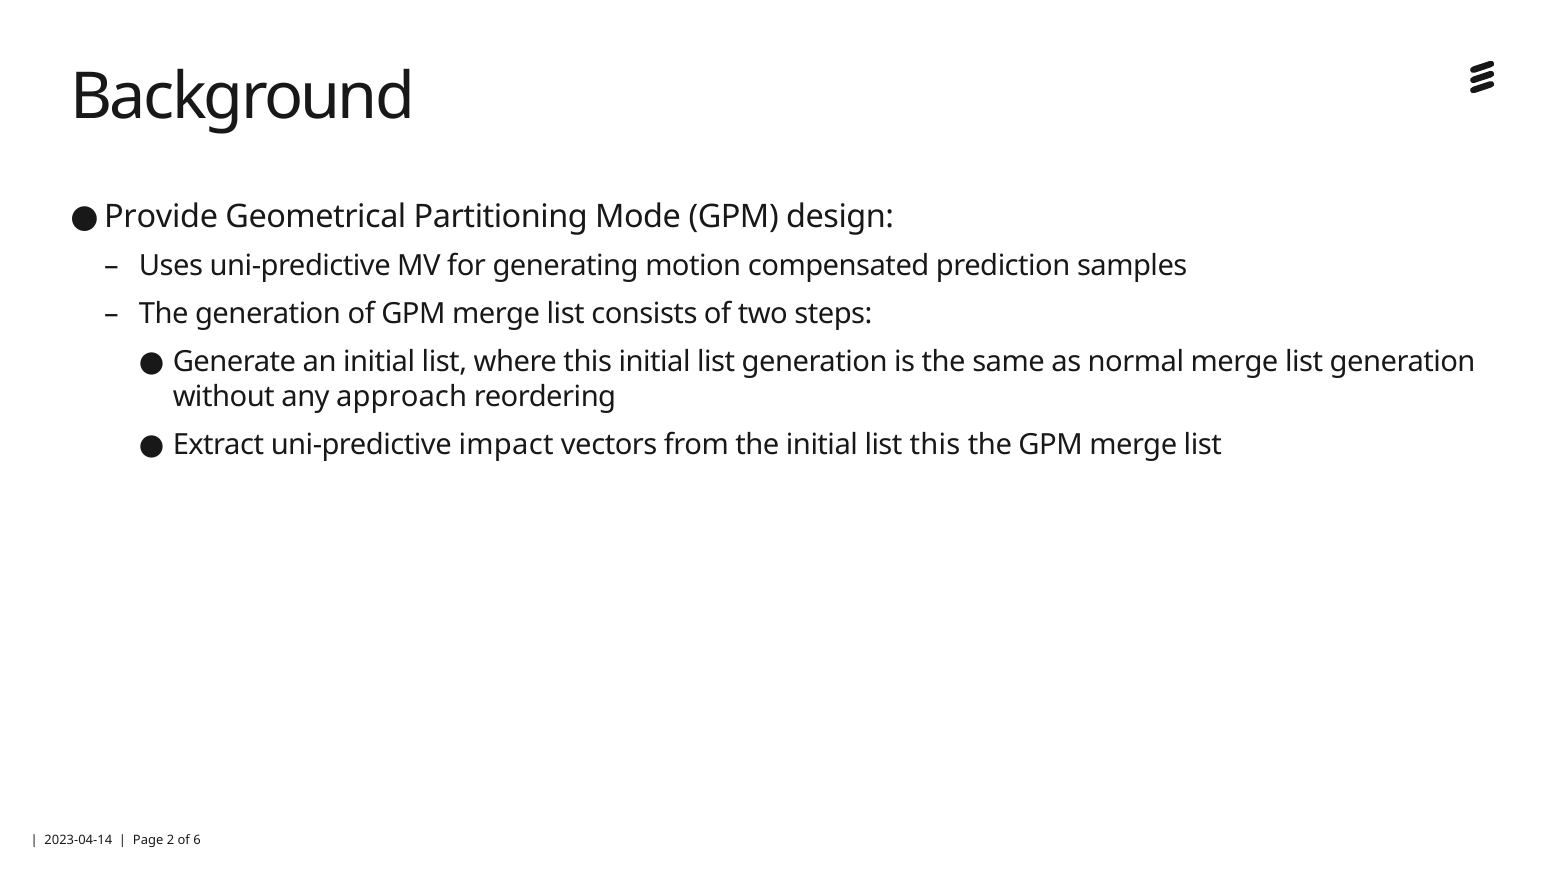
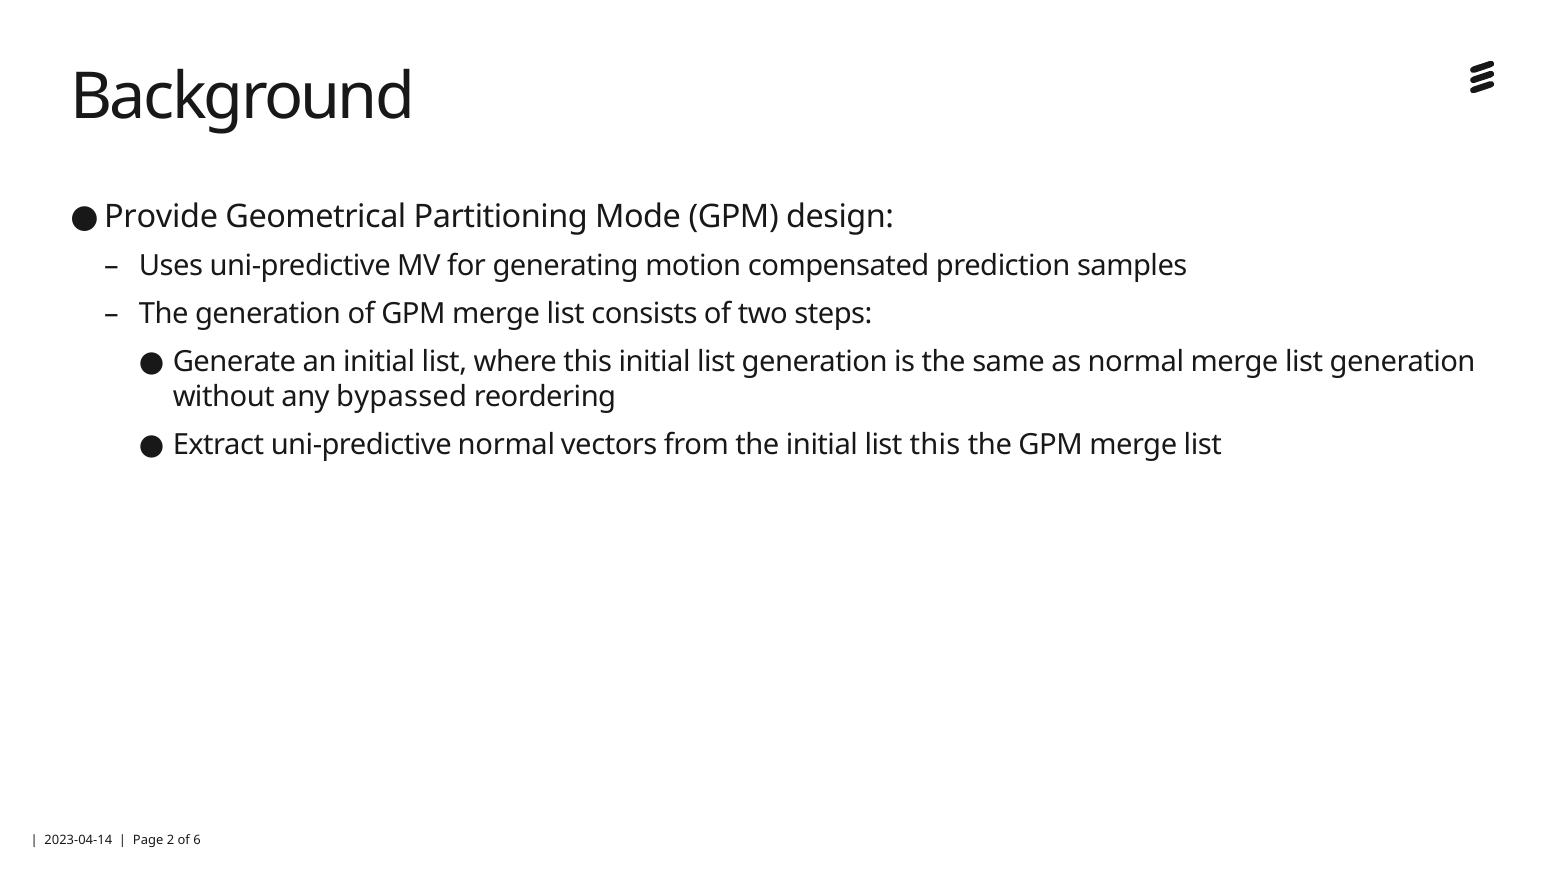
approach: approach -> bypassed
uni-predictive impact: impact -> normal
